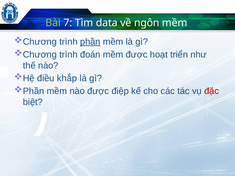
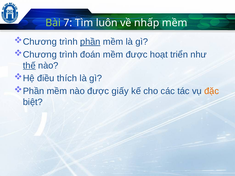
data: data -> luôn
ngôn: ngôn -> nhấp
thế underline: none -> present
khắp: khắp -> thích
điệp: điệp -> giấy
đặc colour: red -> orange
